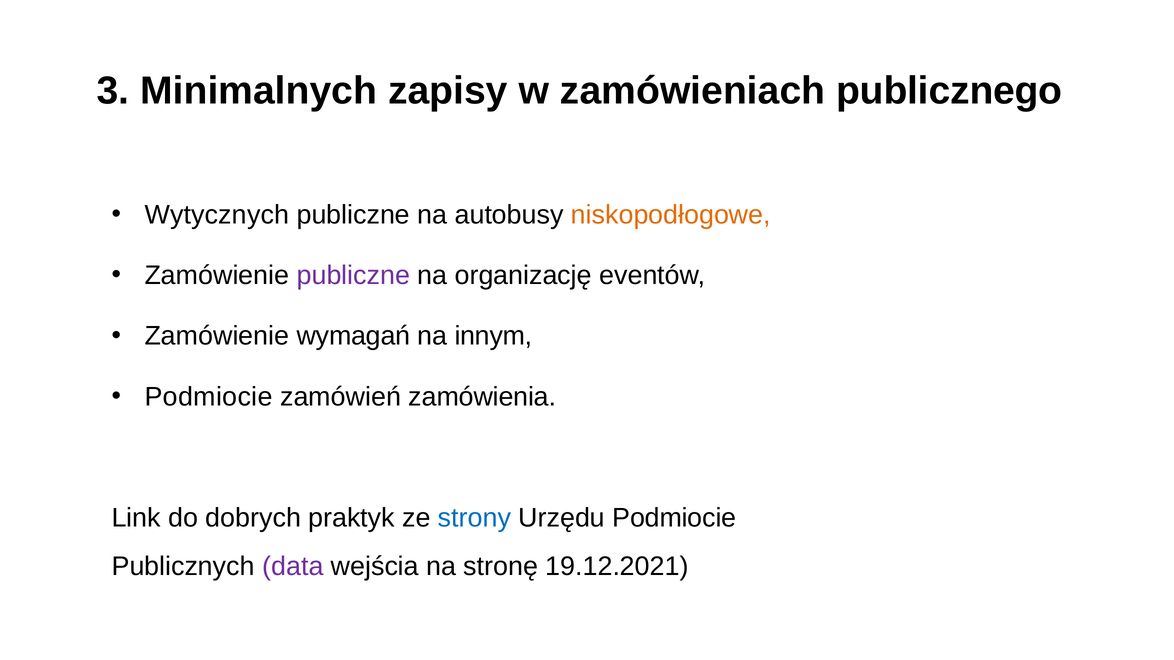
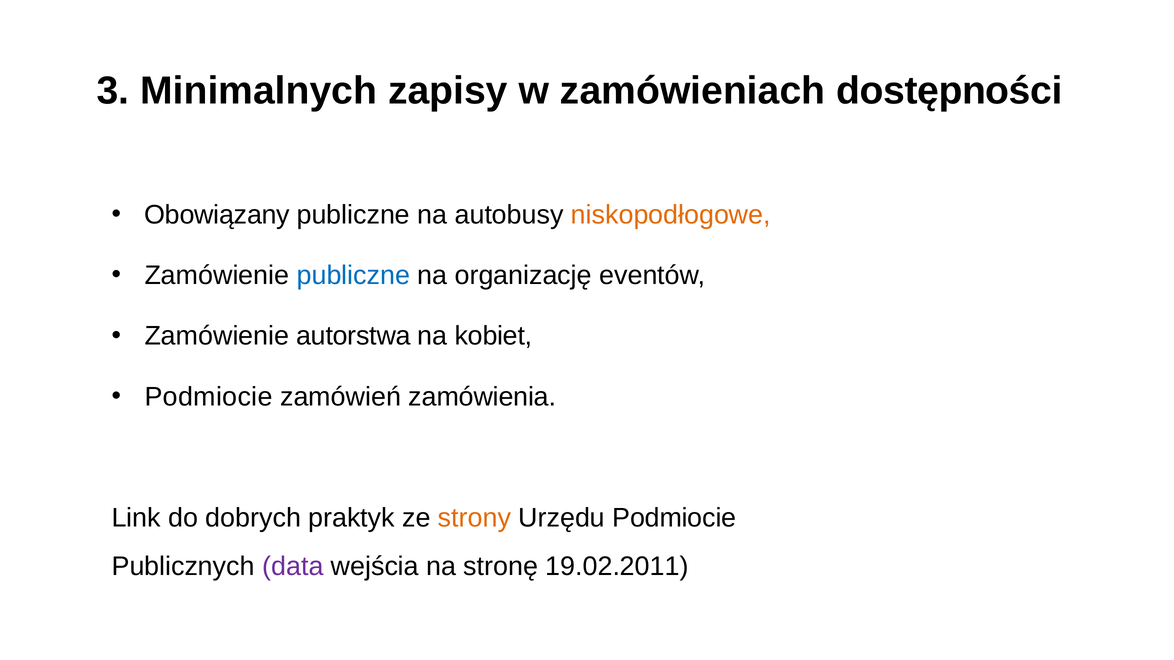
publicznego: publicznego -> dostępności
Wytycznych: Wytycznych -> Obowiązany
publiczne at (353, 276) colour: purple -> blue
wymagań: wymagań -> autorstwa
innym: innym -> kobiet
strony colour: blue -> orange
19.12.2021: 19.12.2021 -> 19.02.2011
